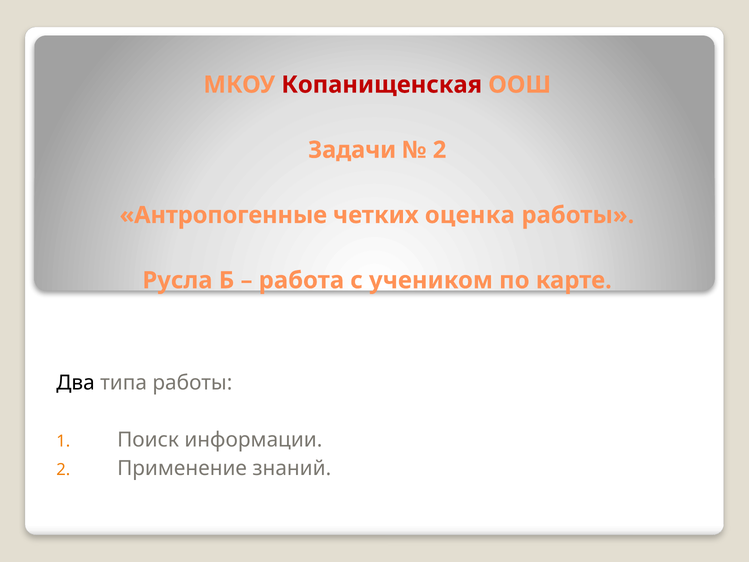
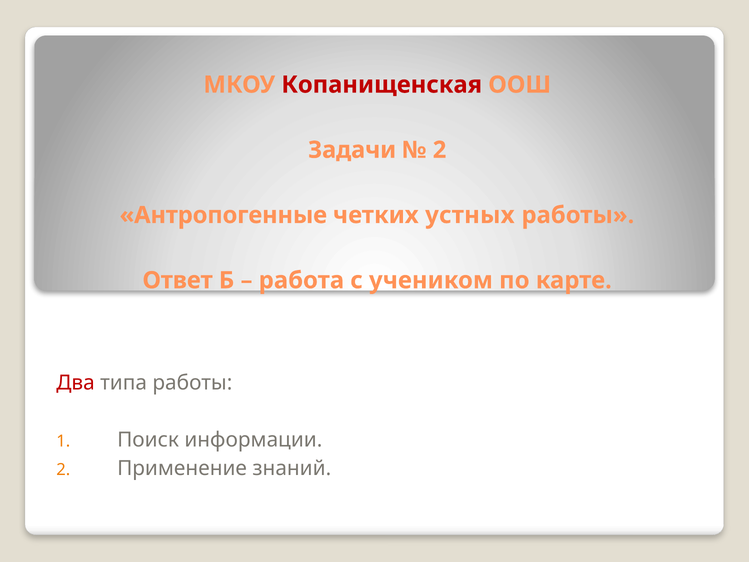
оценка: оценка -> устных
Русла: Русла -> Ответ
Два colour: black -> red
